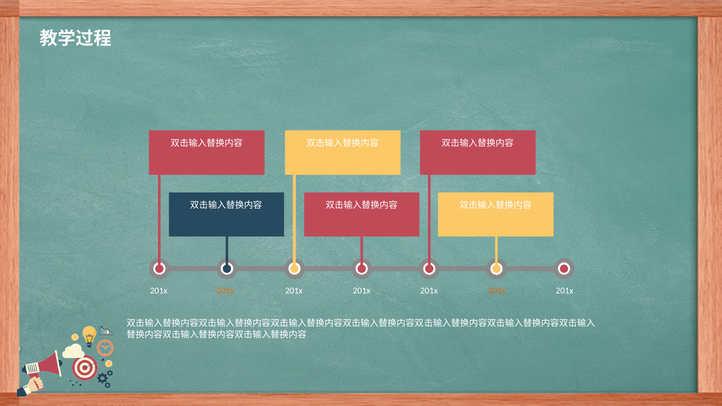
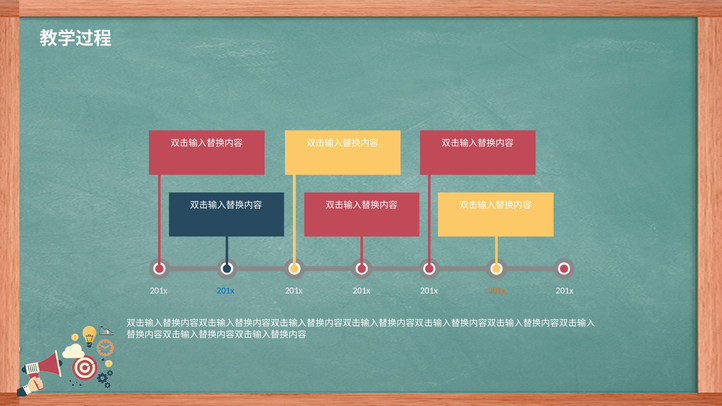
201x at (225, 291) colour: orange -> blue
